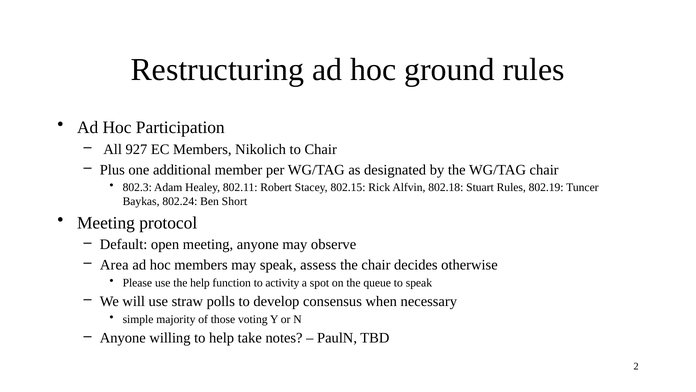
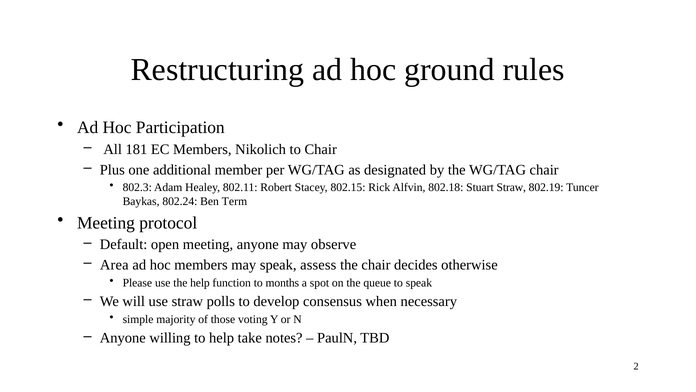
927: 927 -> 181
Stuart Rules: Rules -> Straw
Short: Short -> Term
activity: activity -> months
